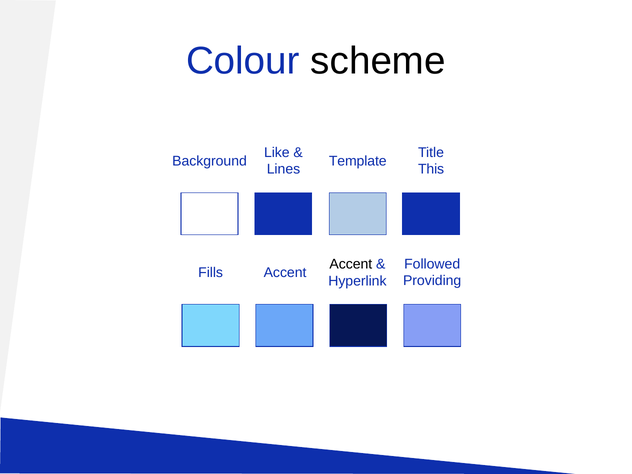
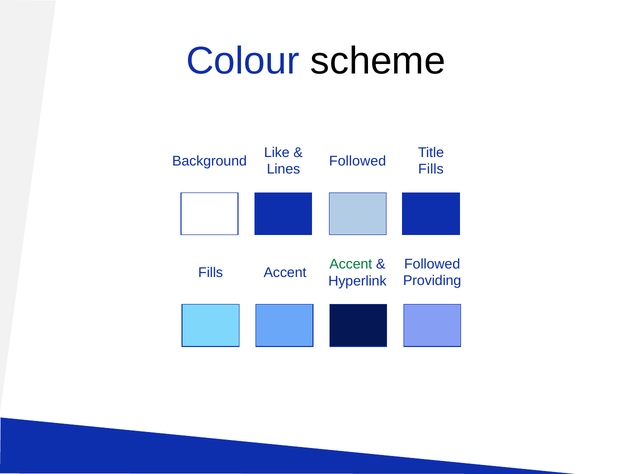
Template at (358, 161): Template -> Followed
This at (431, 169): This -> Fills
Accent at (351, 264) colour: black -> green
